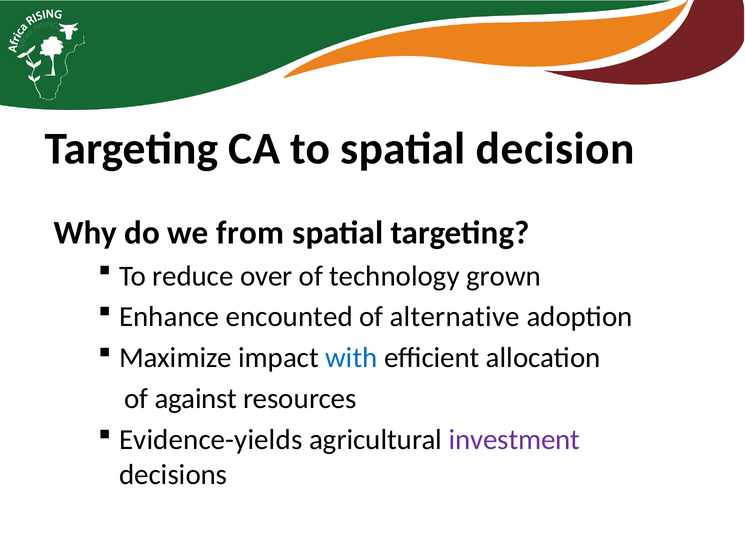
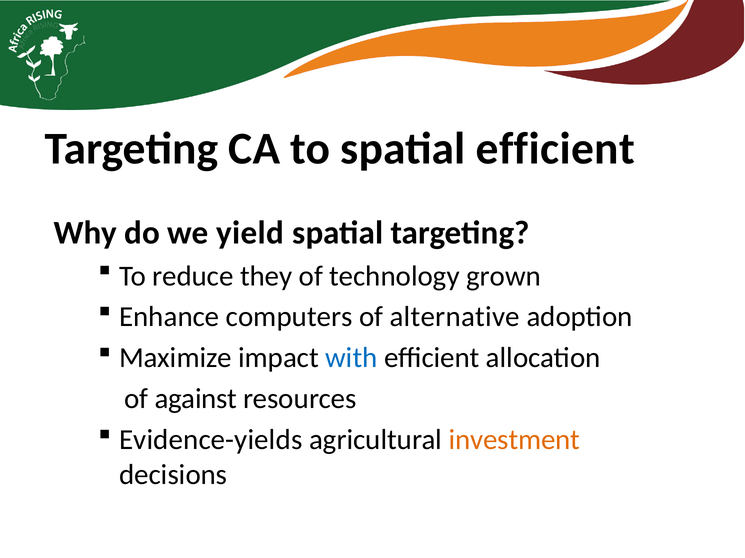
spatial decision: decision -> efficient
from: from -> yield
over: over -> they
encounted: encounted -> computers
investment colour: purple -> orange
